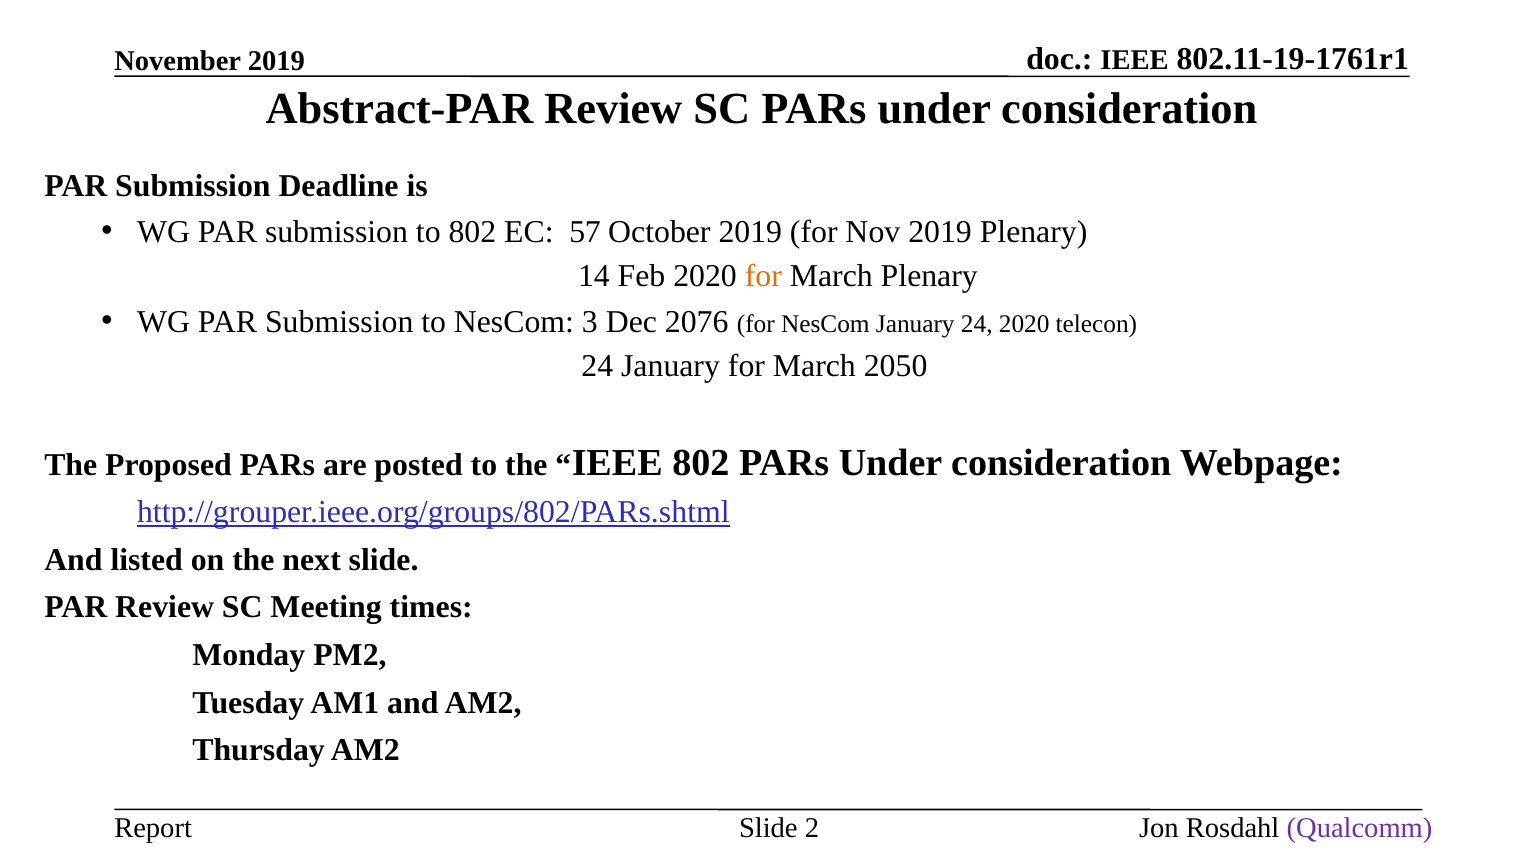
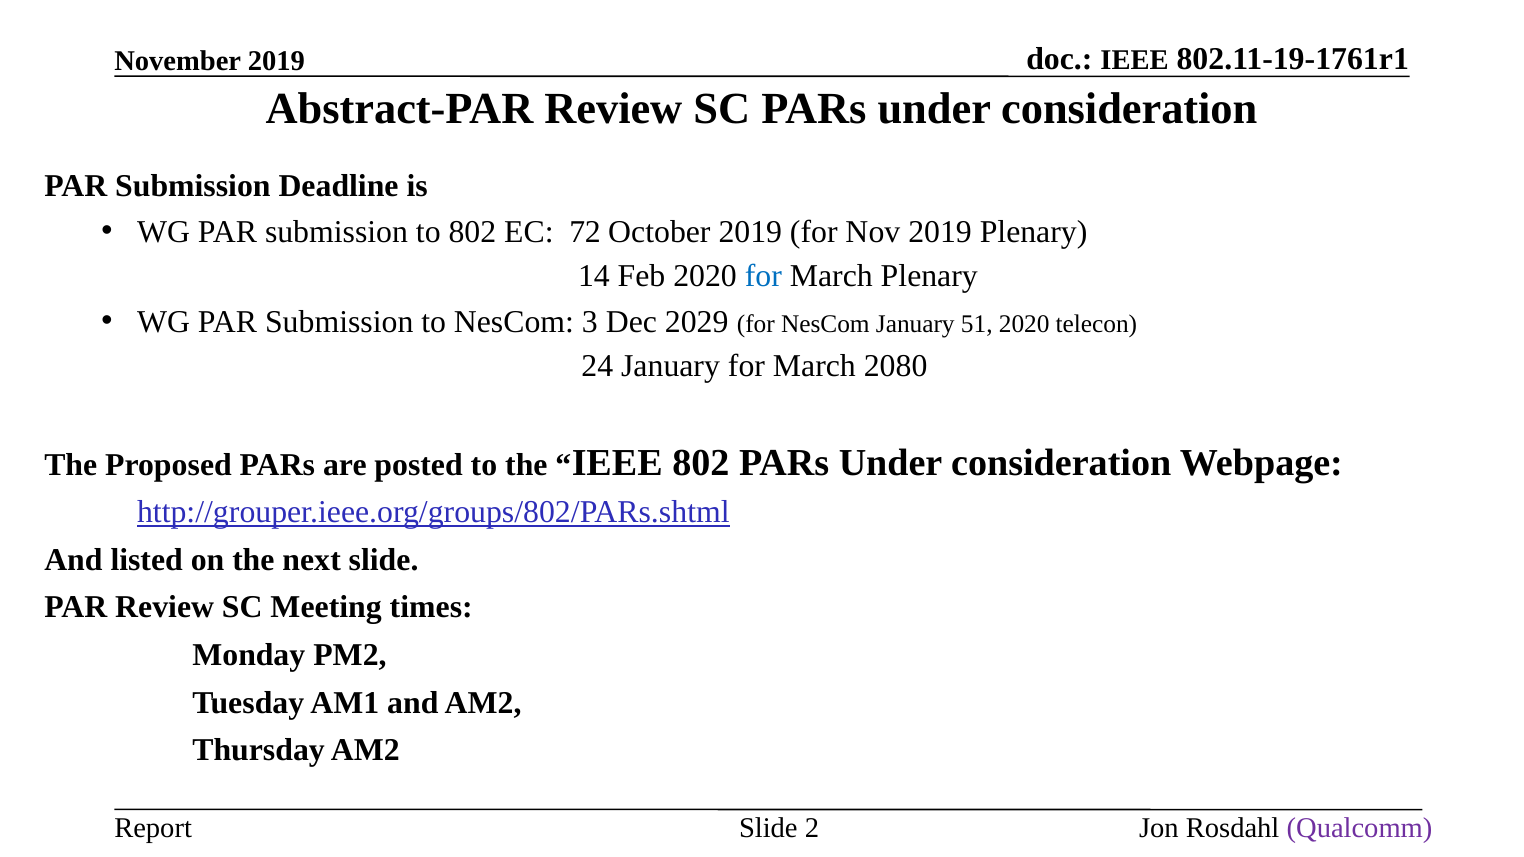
57: 57 -> 72
for at (763, 276) colour: orange -> blue
2076: 2076 -> 2029
January 24: 24 -> 51
2050: 2050 -> 2080
